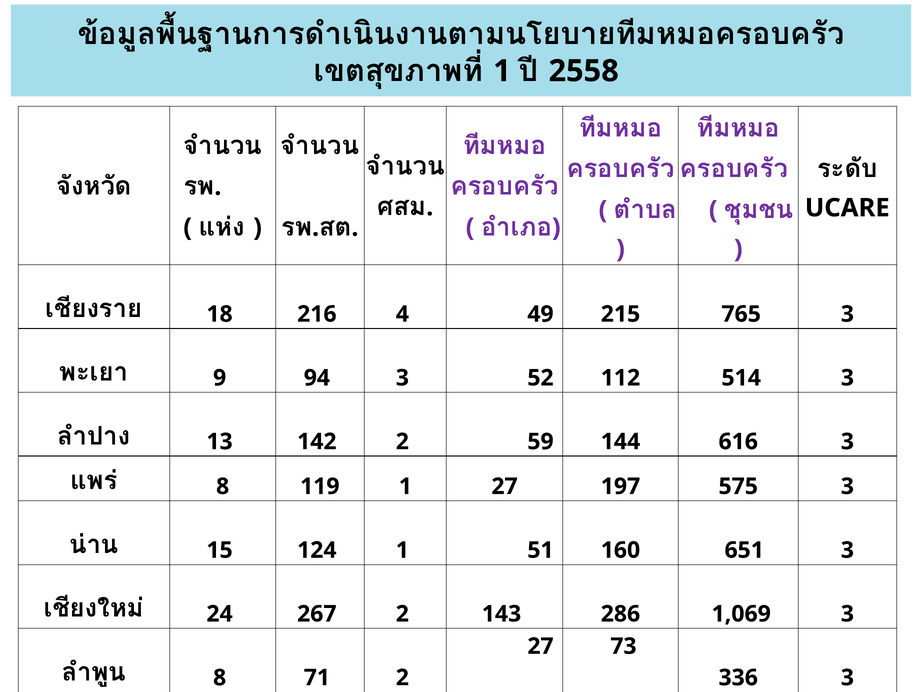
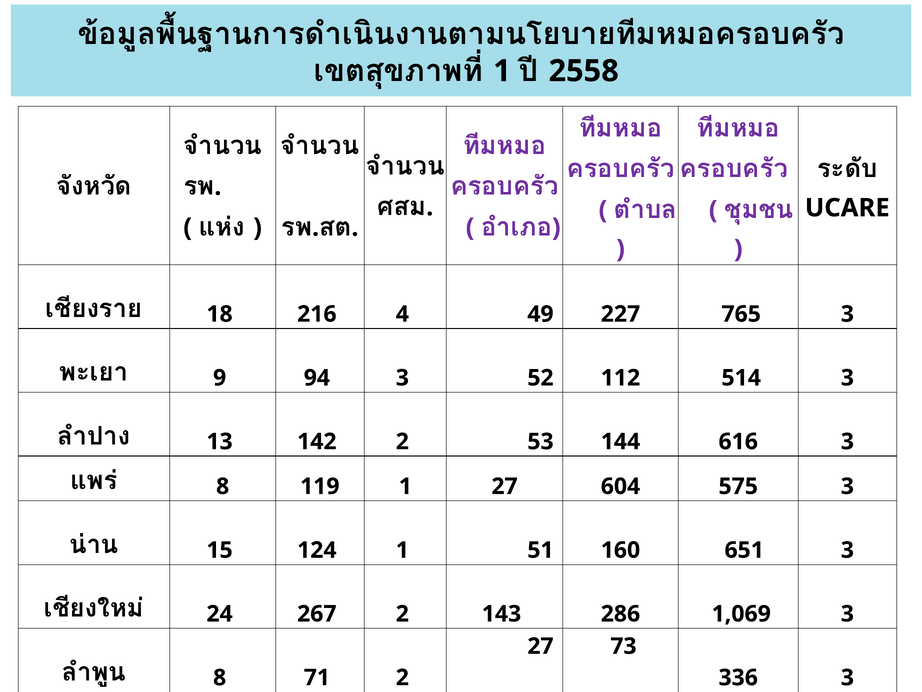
215: 215 -> 227
59: 59 -> 53
197: 197 -> 604
